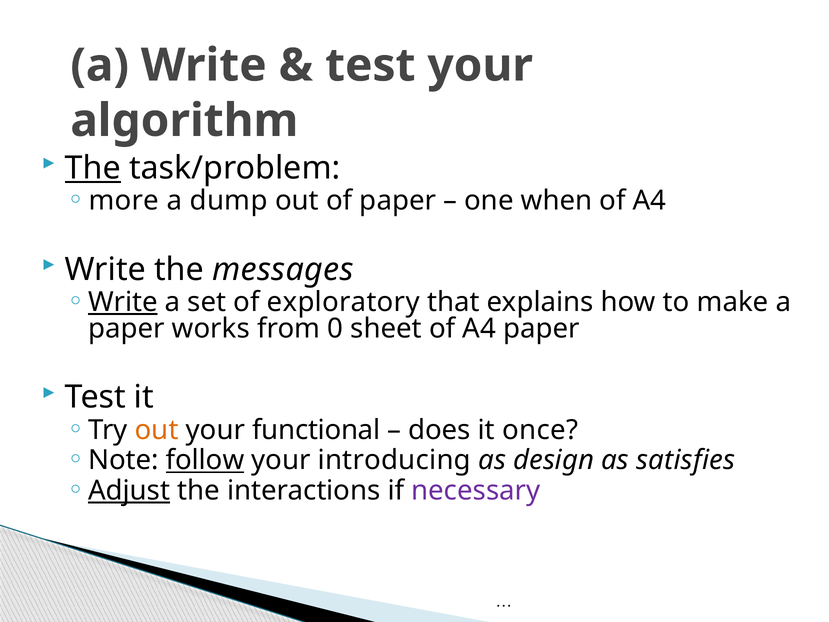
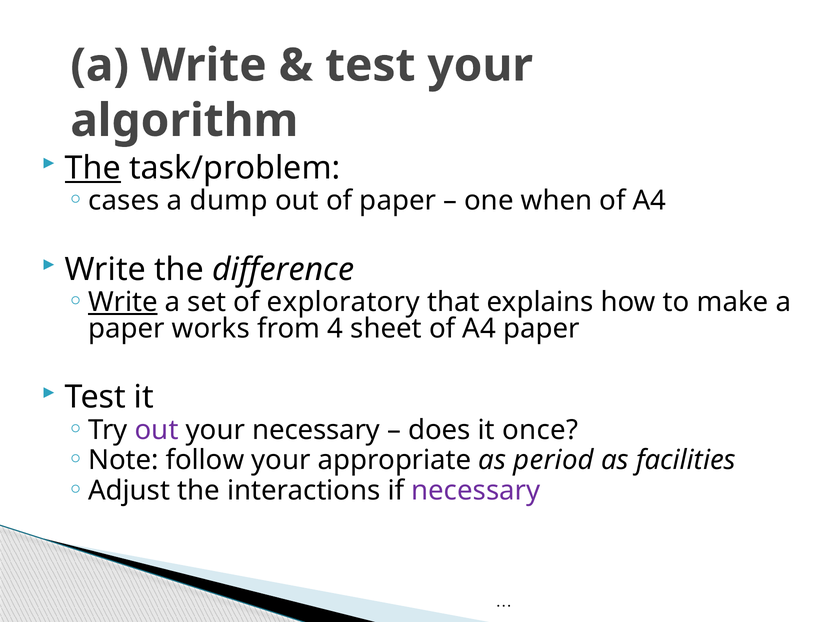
more: more -> cases
messages: messages -> difference
0: 0 -> 4
out at (157, 430) colour: orange -> purple
your functional: functional -> necessary
follow underline: present -> none
introducing: introducing -> appropriate
design: design -> period
satisfies: satisfies -> facilities
Adjust underline: present -> none
